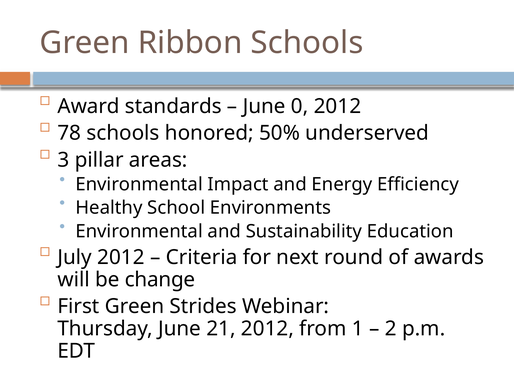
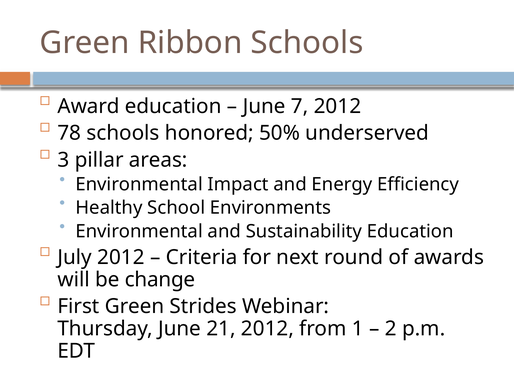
Award standards: standards -> education
0: 0 -> 7
